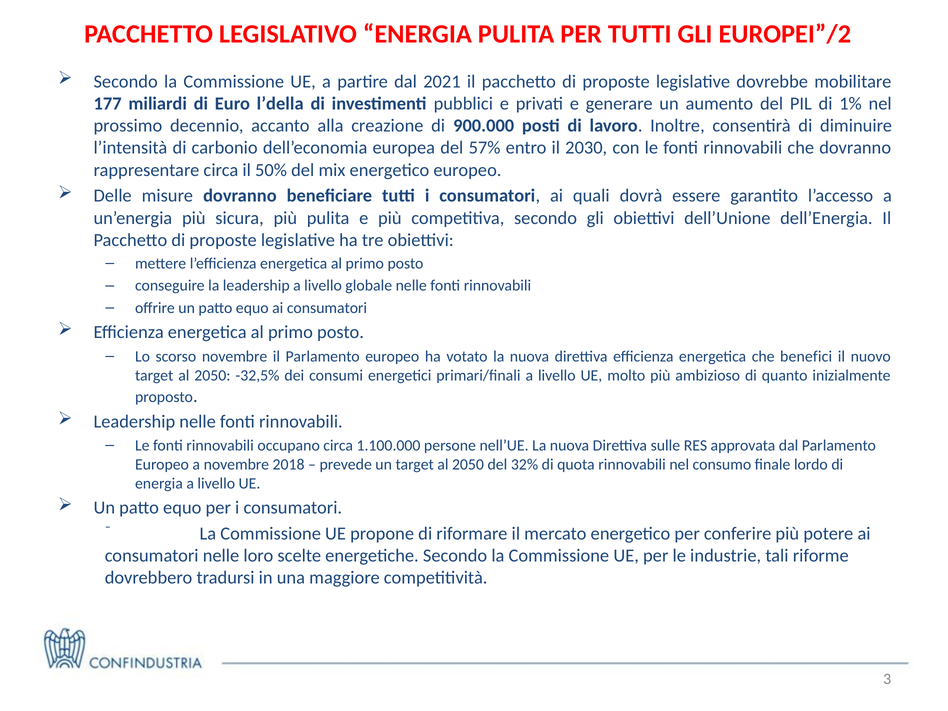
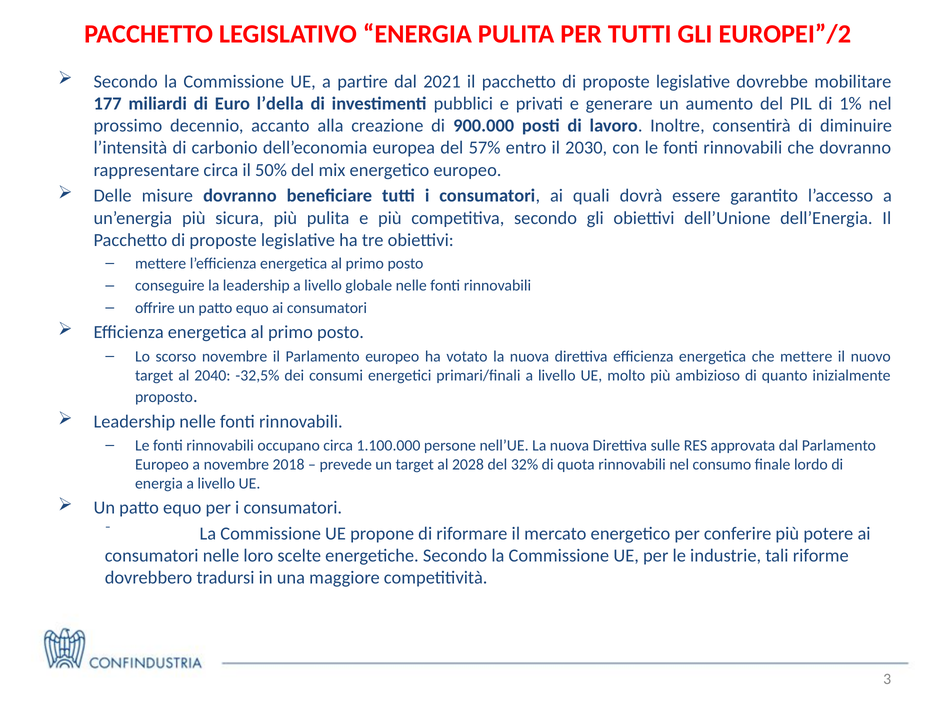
che benefici: benefici -> mettere
2050 at (212, 375): 2050 -> 2040
un target al 2050: 2050 -> 2028
